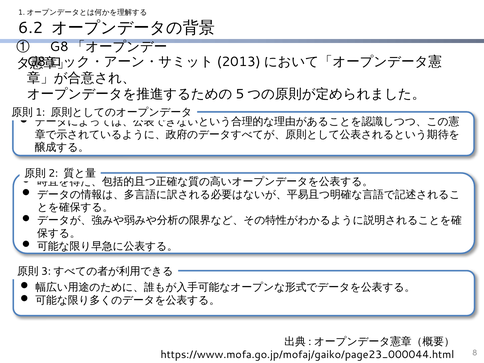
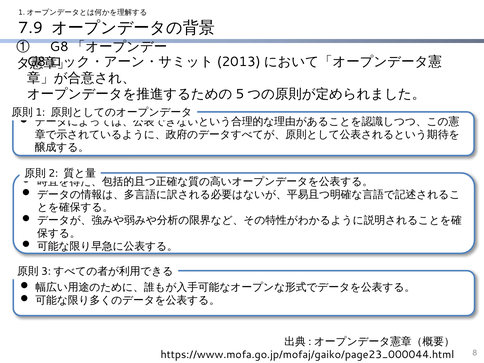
6.2: 6.2 -> 7.9
